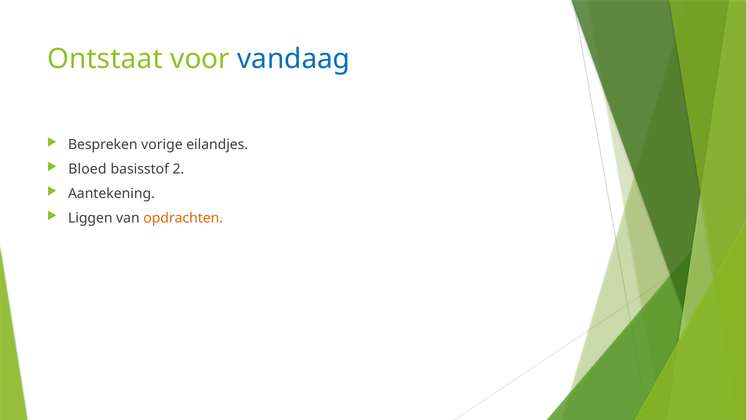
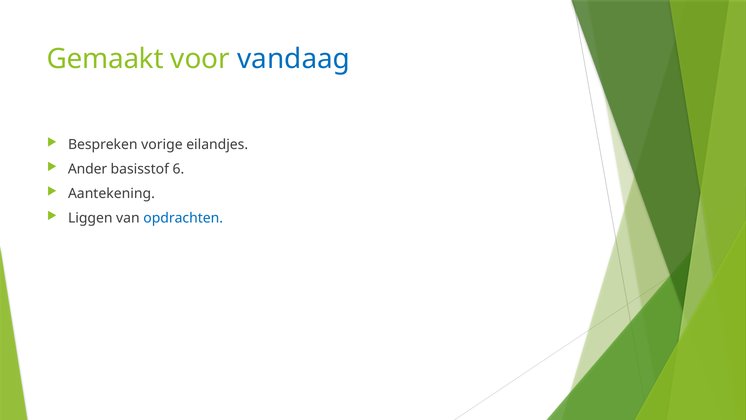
Ontstaat: Ontstaat -> Gemaakt
Bloed: Bloed -> Ander
2: 2 -> 6
opdrachten colour: orange -> blue
